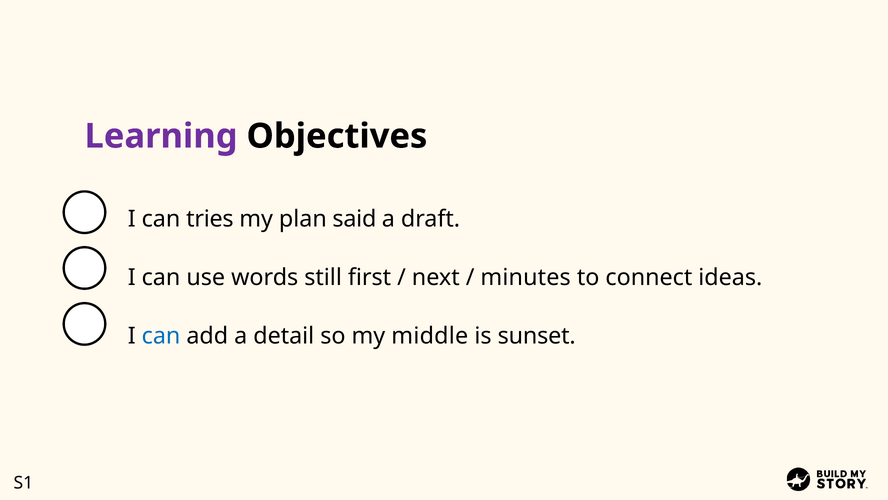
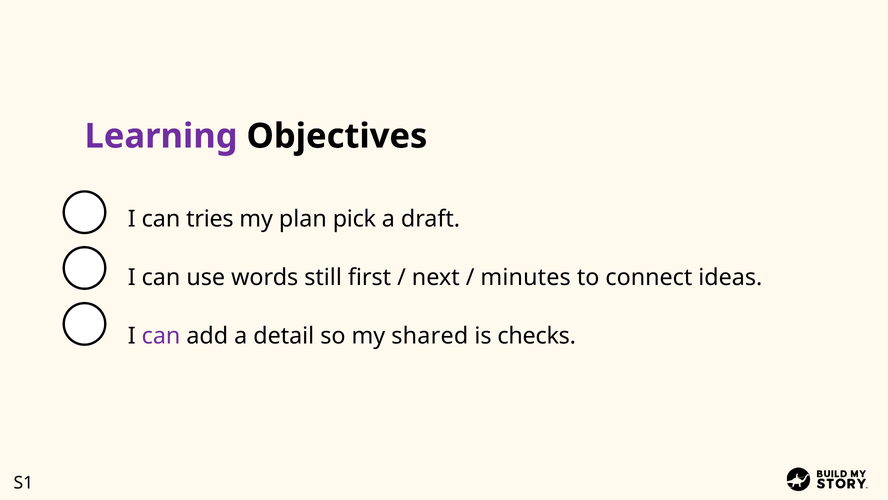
said: said -> pick
can at (161, 336) colour: blue -> purple
middle: middle -> shared
sunset: sunset -> checks
